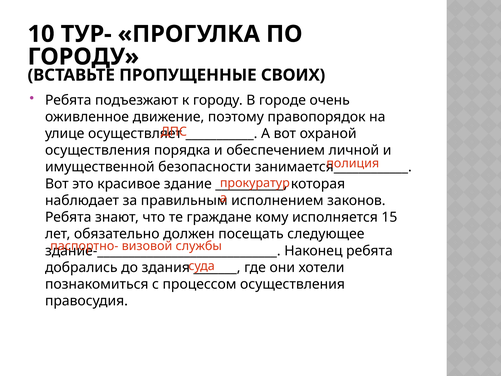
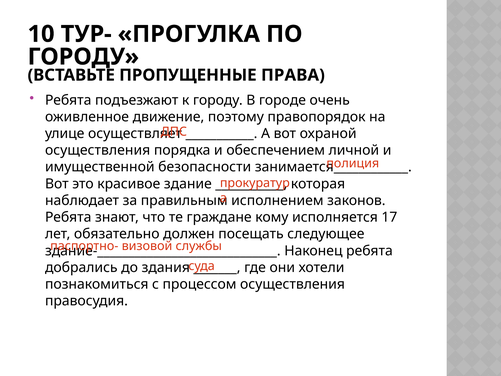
СВОИХ: СВОИХ -> ПРАВА
15: 15 -> 17
